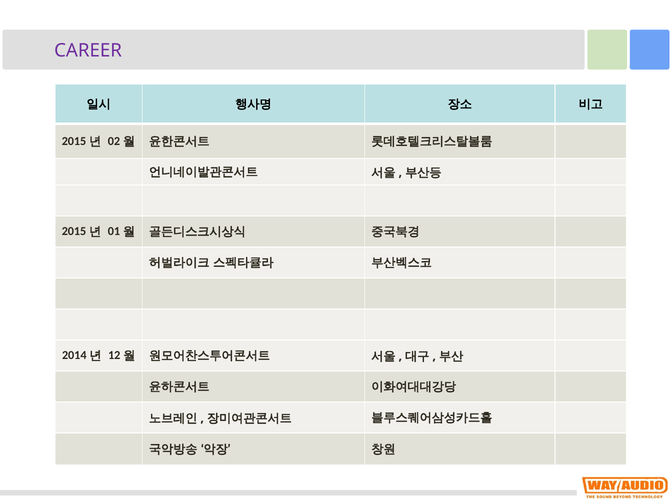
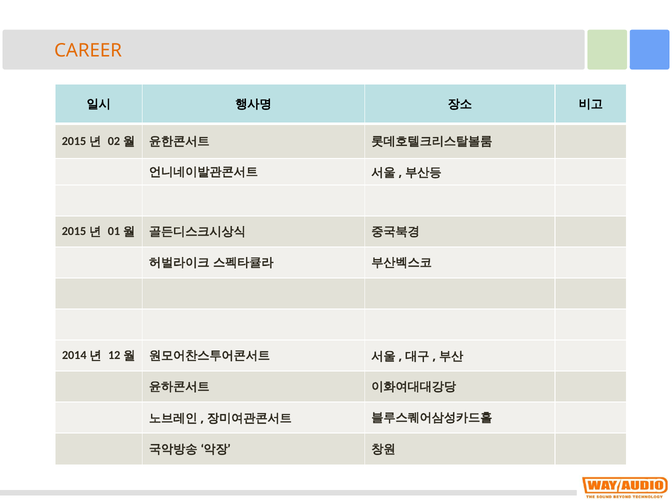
CAREER colour: purple -> orange
